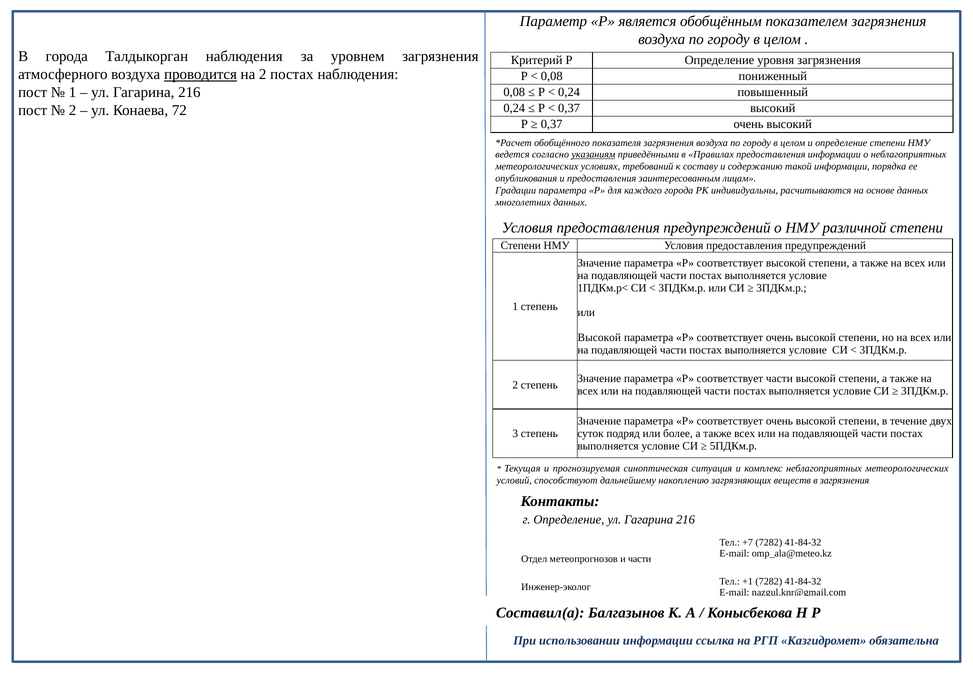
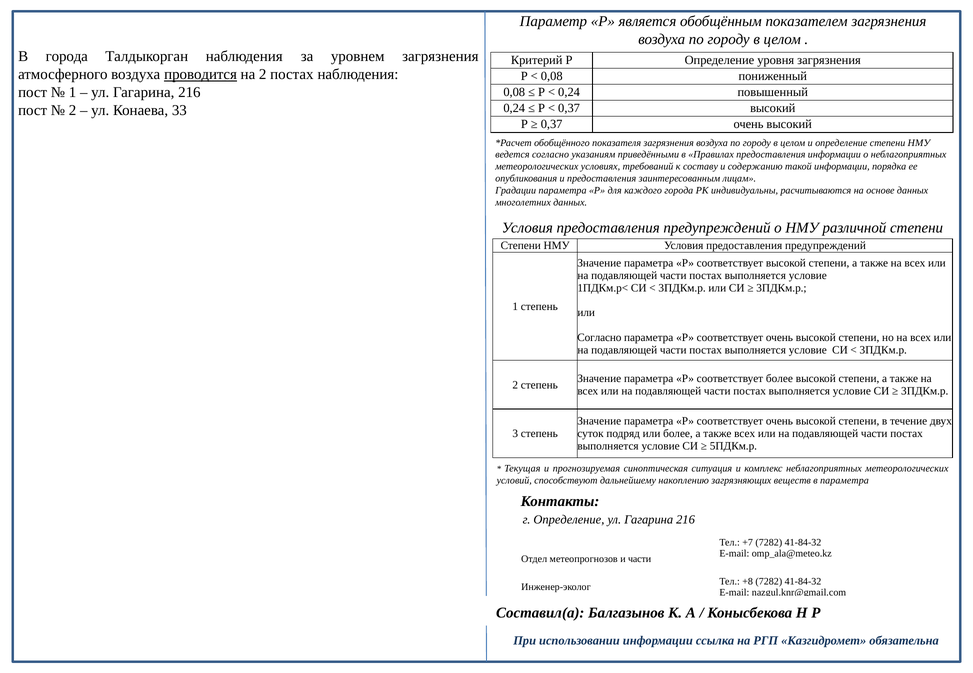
72: 72 -> 33
указаниям underline: present -> none
Высокой at (599, 338): Высокой -> Согласно
соответствует части: части -> более
в загрязнения: загрязнения -> параметра
+1: +1 -> +8
